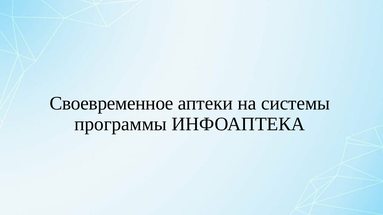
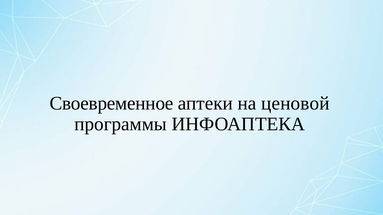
системы: системы -> ценовой
